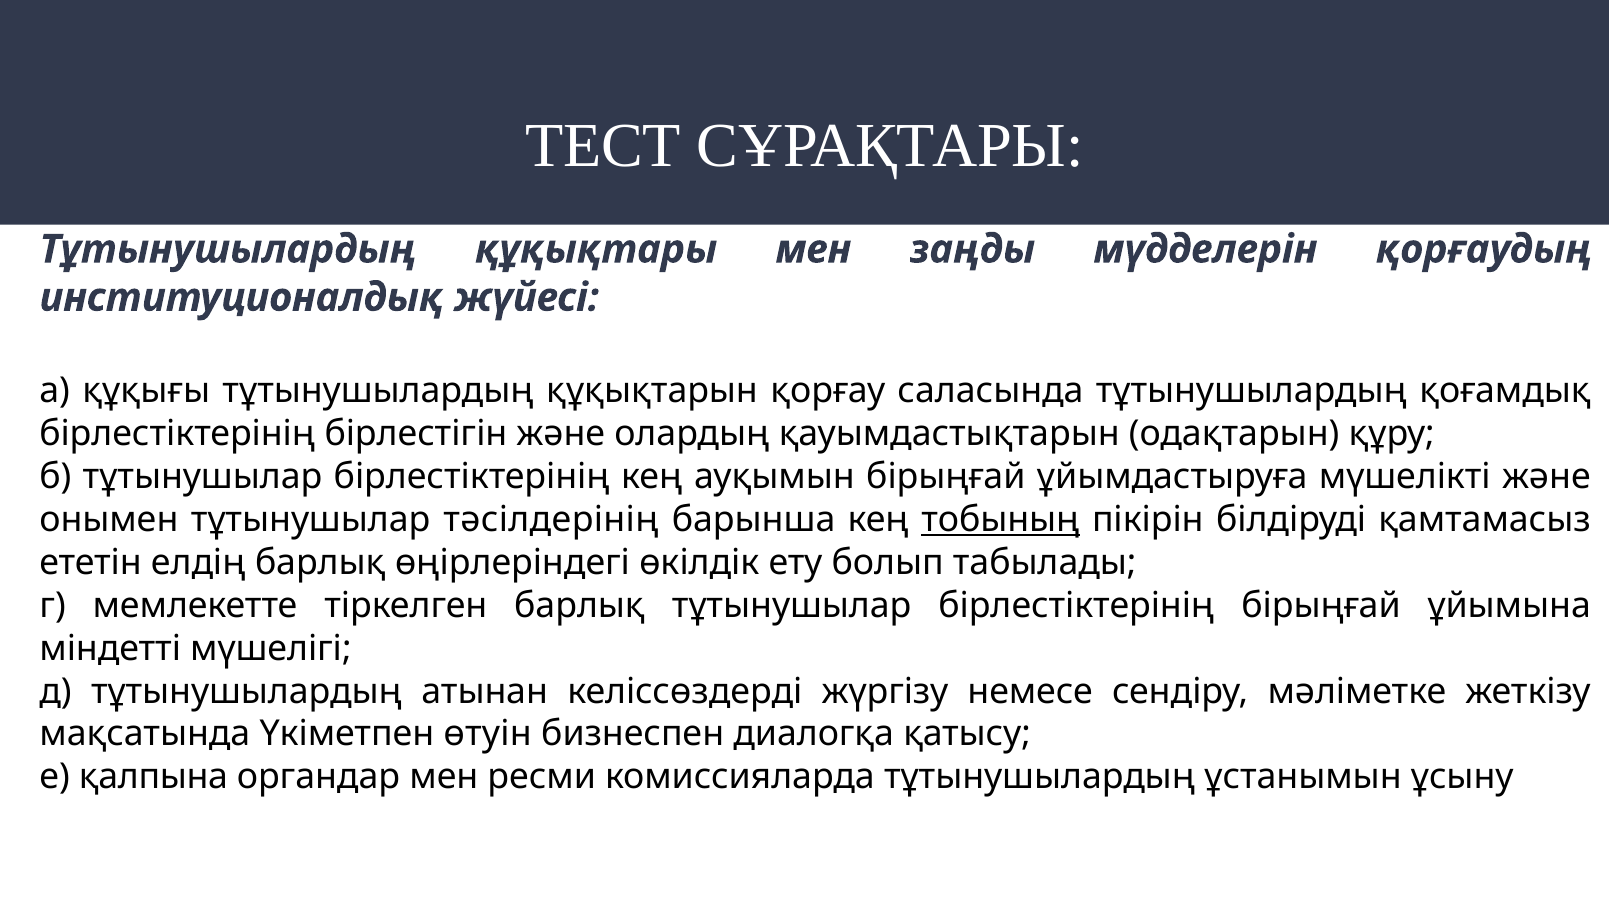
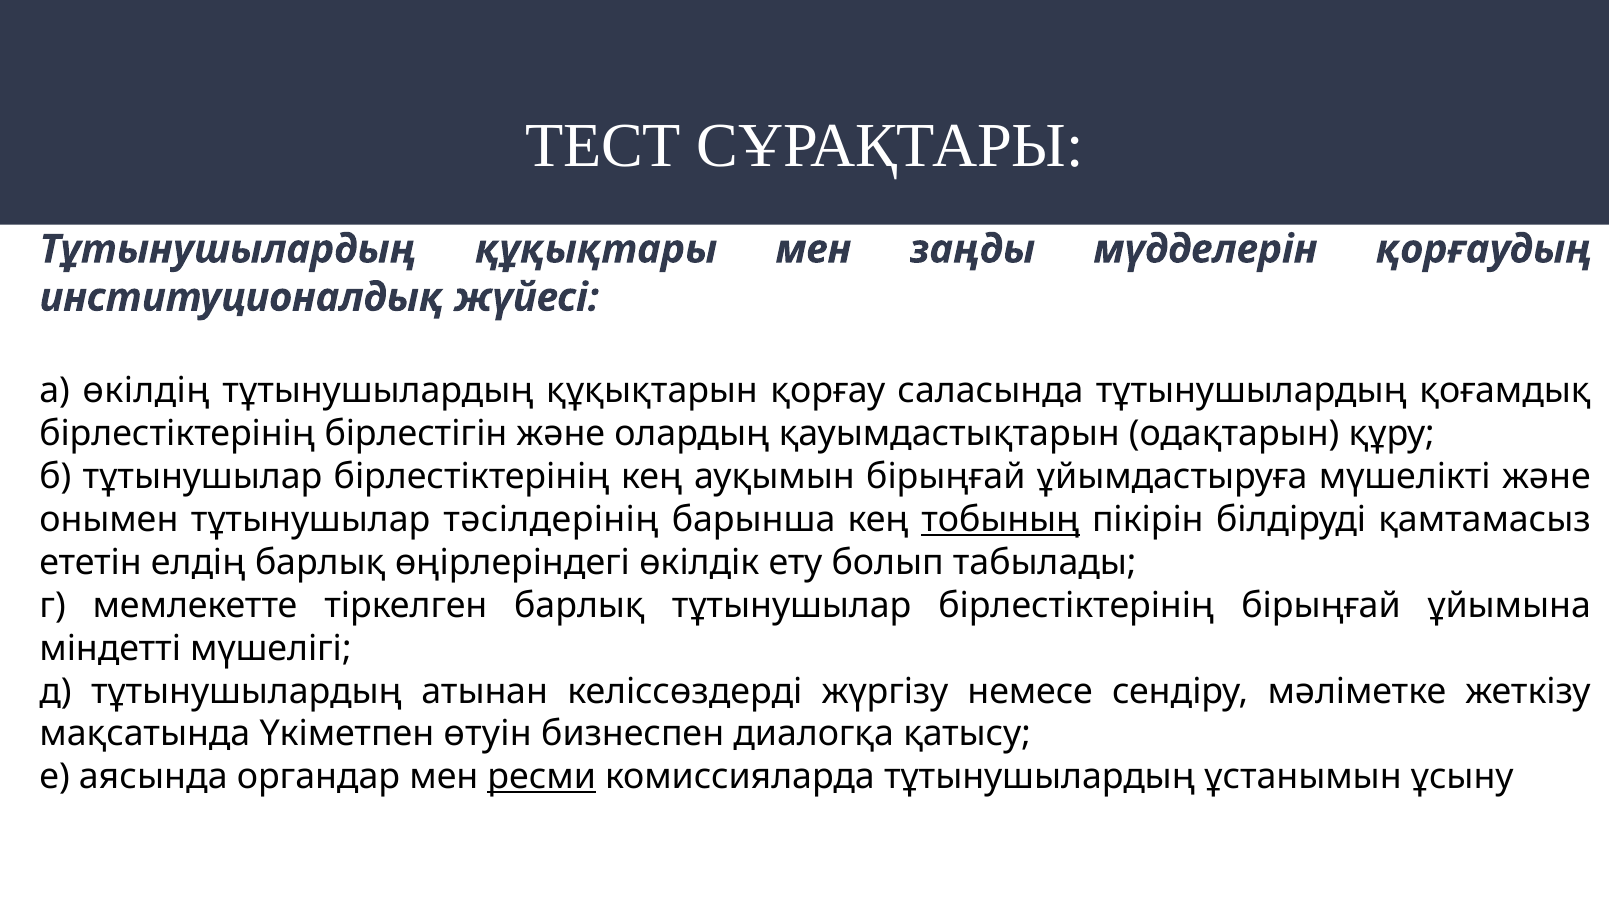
құқығы: құқығы -> өкілдің
қалпына: қалпына -> аясында
ресми underline: none -> present
